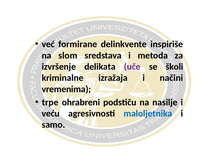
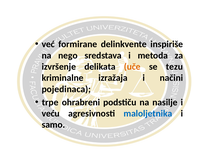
slom: slom -> nego
uče colour: purple -> orange
školi: školi -> tezu
vremenima: vremenima -> pojedinaca
